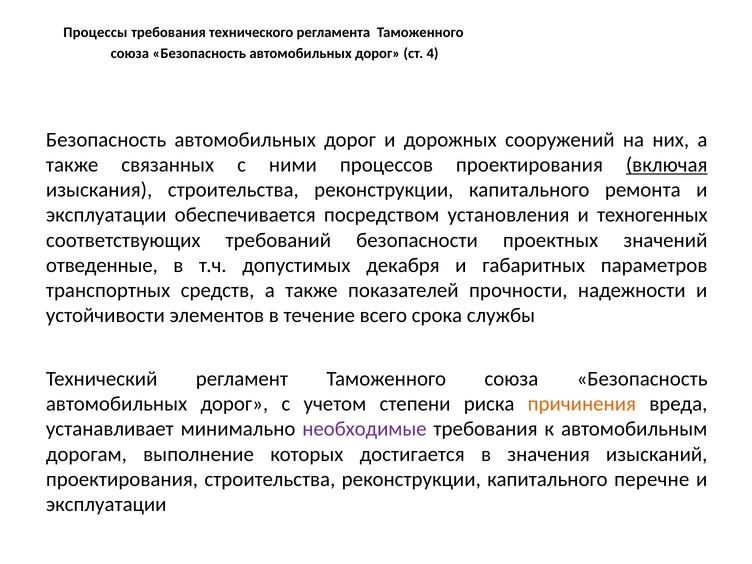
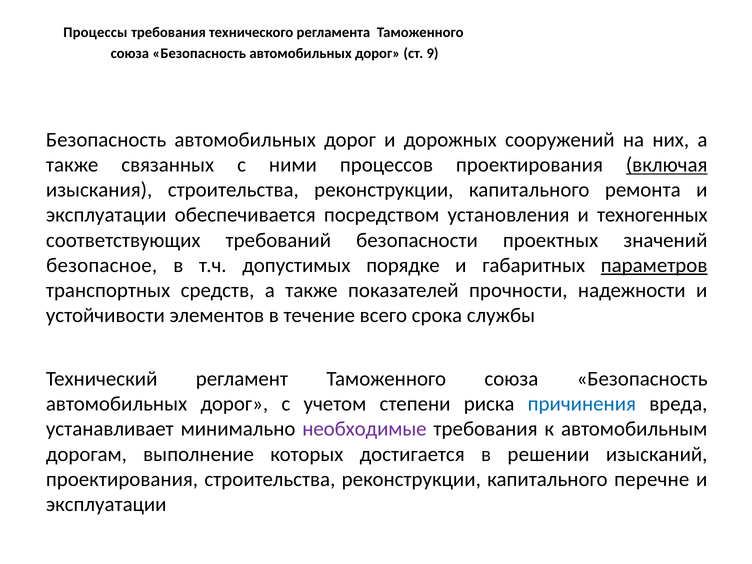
4: 4 -> 9
отведенные: отведенные -> безопасное
декабря: декабря -> порядке
параметров underline: none -> present
причинения colour: orange -> blue
значения: значения -> решении
